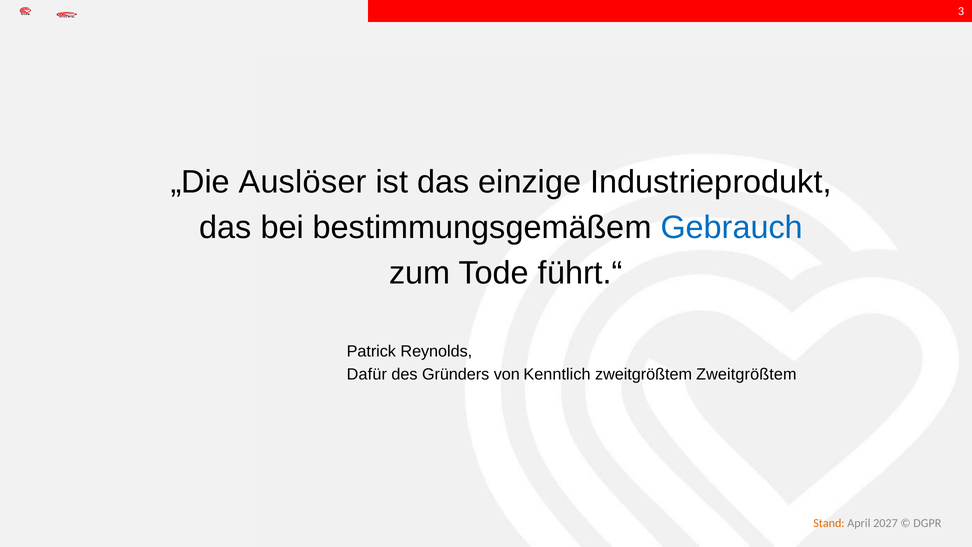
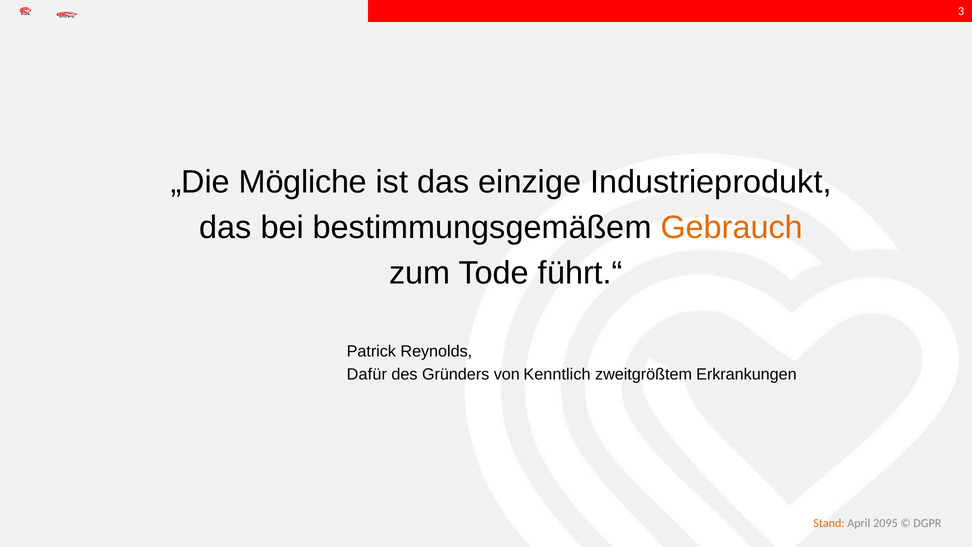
Auslöser: Auslöser -> Mögliche
Gebrauch colour: blue -> orange
zweitgrößtem Zweitgrößtem: Zweitgrößtem -> Erkrankungen
2027: 2027 -> 2095
